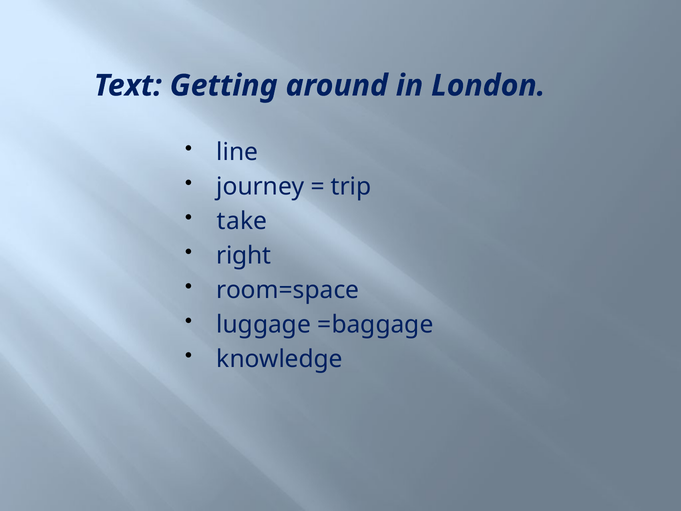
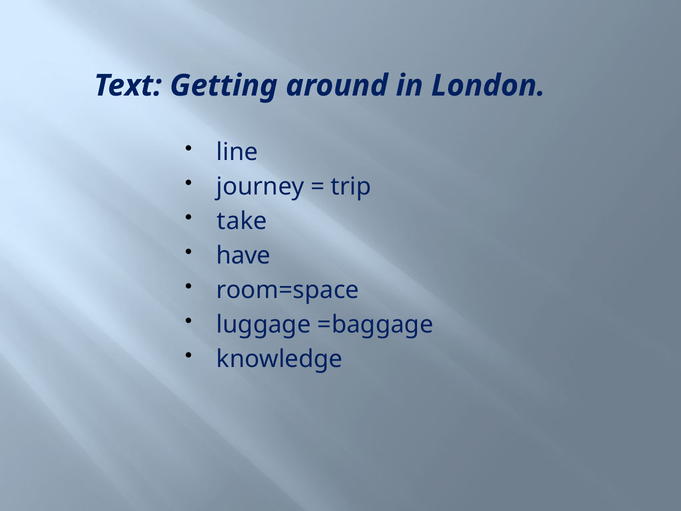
right: right -> have
